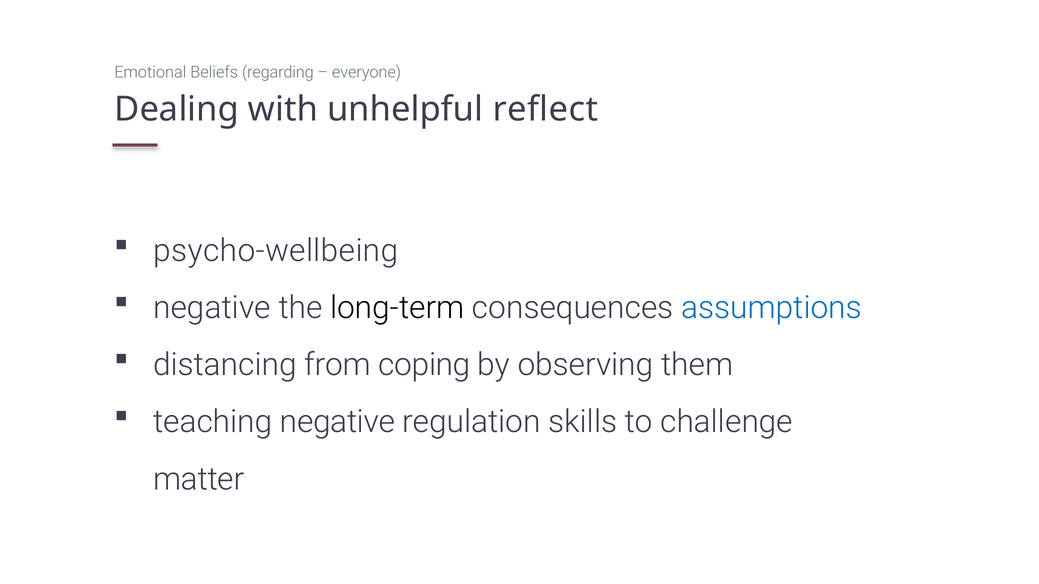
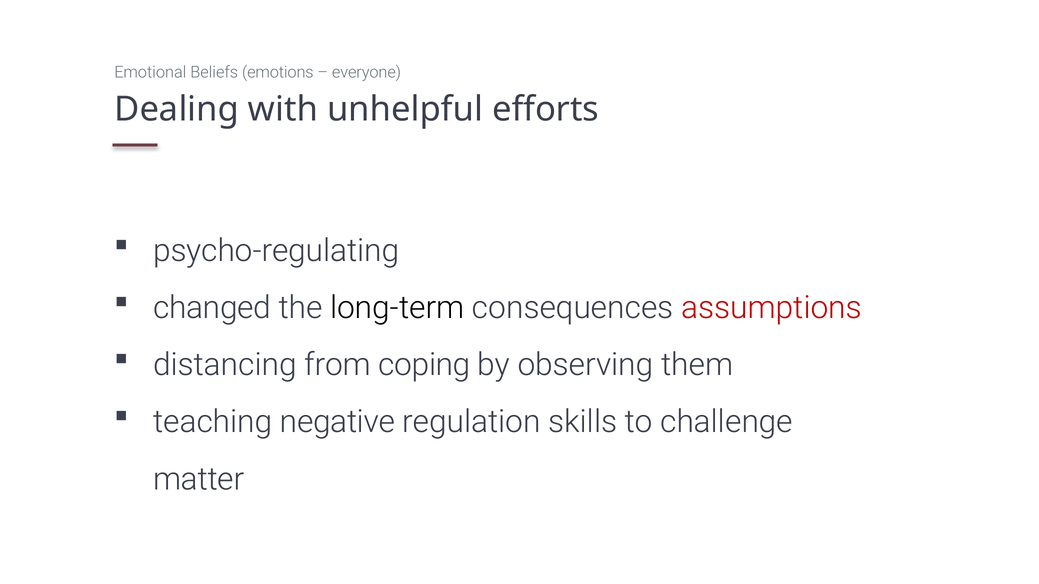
regarding: regarding -> emotions
reflect: reflect -> efforts
psycho-wellbeing: psycho-wellbeing -> psycho-regulating
negative at (212, 308): negative -> changed
assumptions colour: blue -> red
